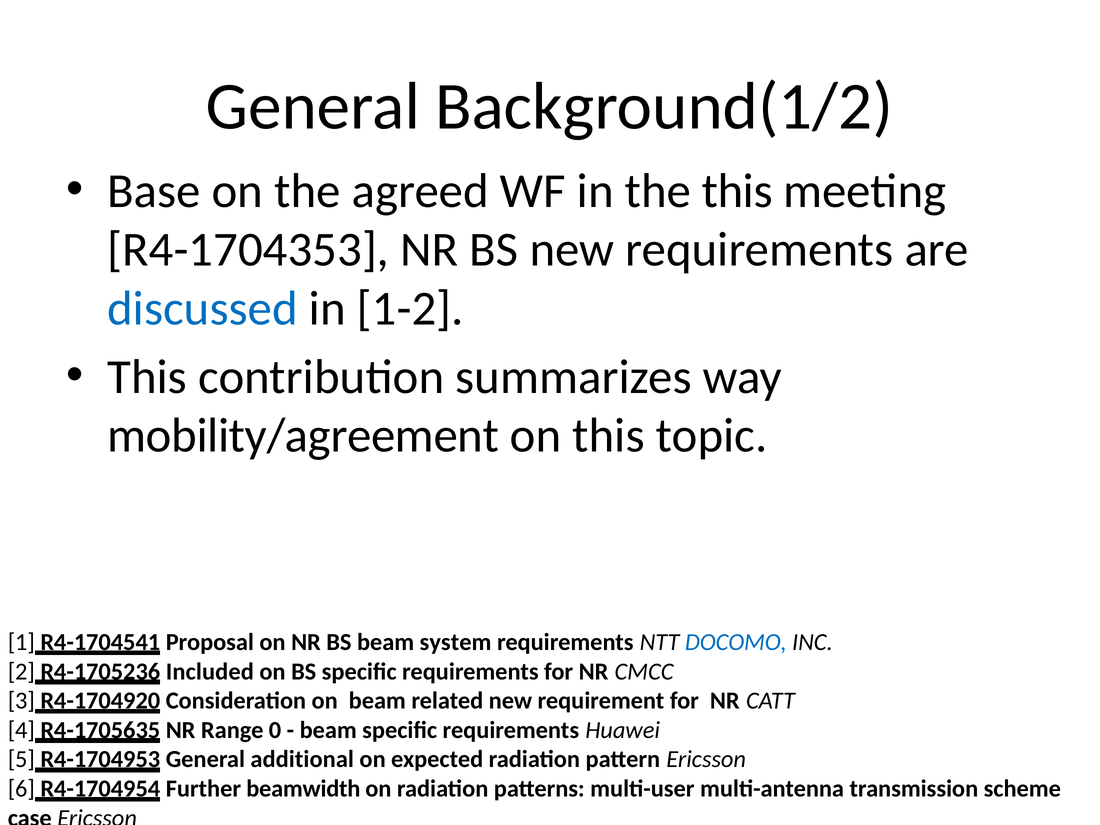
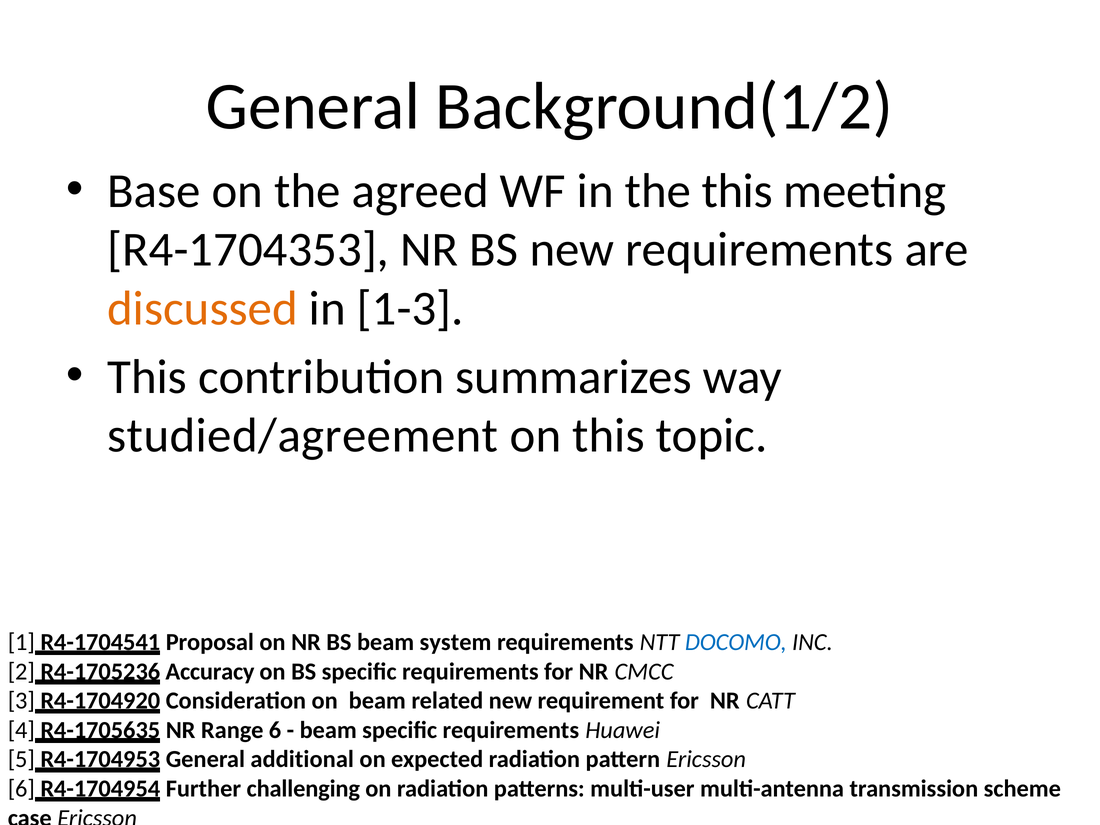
discussed colour: blue -> orange
1-2: 1-2 -> 1-3
mobility/agreement: mobility/agreement -> studied/agreement
Included: Included -> Accuracy
Range 0: 0 -> 6
beamwidth: beamwidth -> challenging
